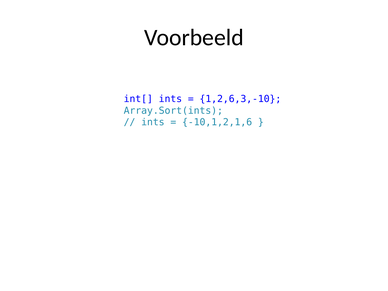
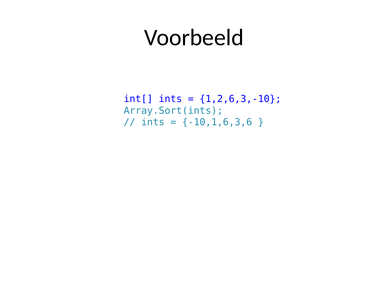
-10,1,2,1,6: -10,1,2,1,6 -> -10,1,6,3,6
